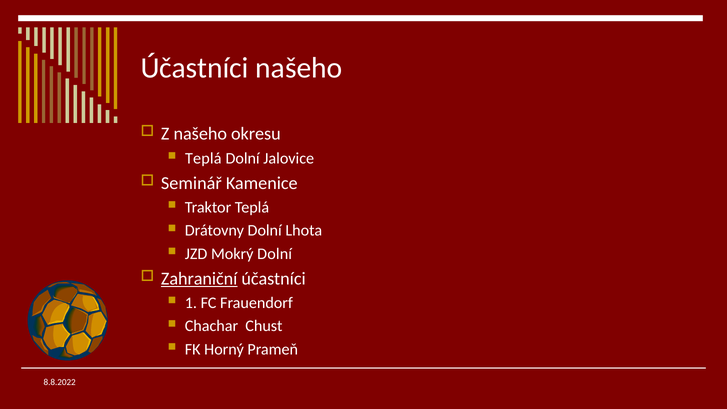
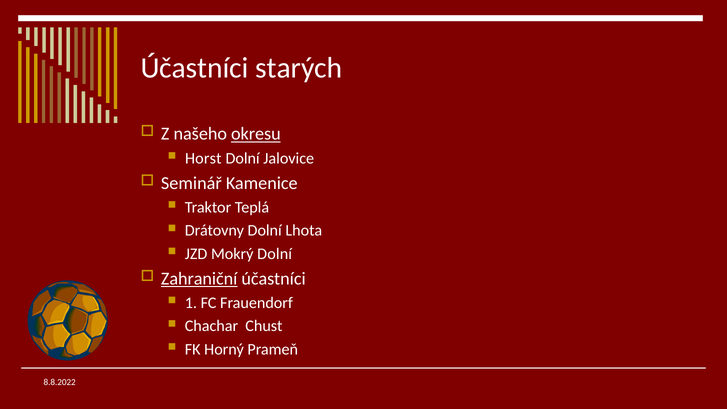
Účastníci našeho: našeho -> starých
okresu underline: none -> present
Teplá at (203, 158): Teplá -> Horst
